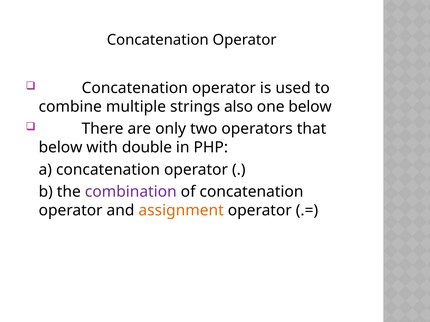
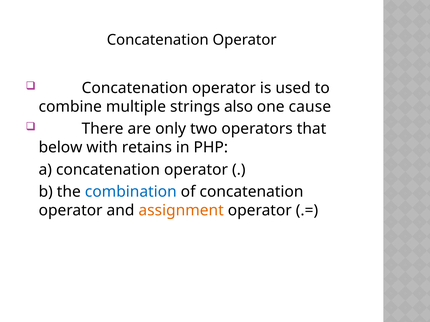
one below: below -> cause
double: double -> retains
combination colour: purple -> blue
